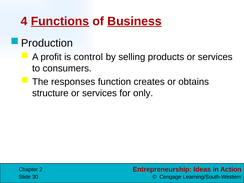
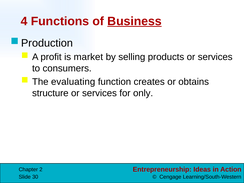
Functions underline: present -> none
control: control -> market
responses: responses -> evaluating
